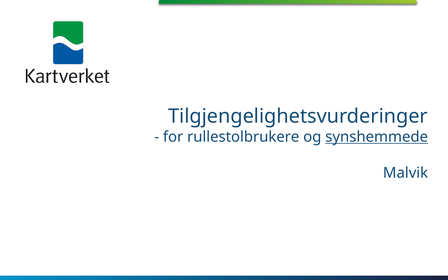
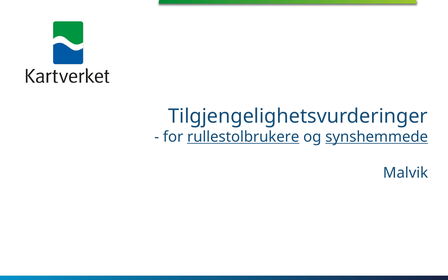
rullestolbrukere underline: none -> present
